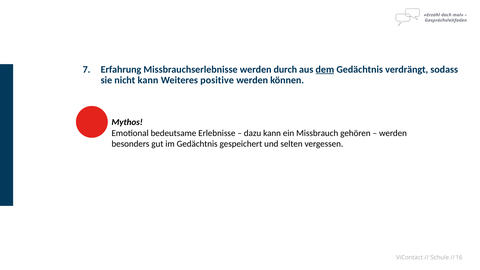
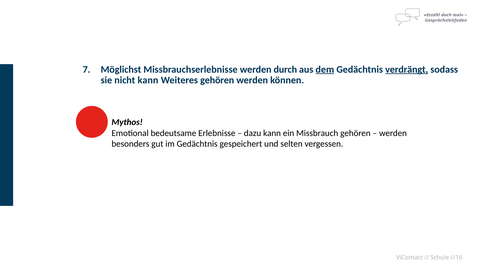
Erfahrung: Erfahrung -> Möglichst
verdrängt underline: none -> present
Weiteres positive: positive -> gehören
